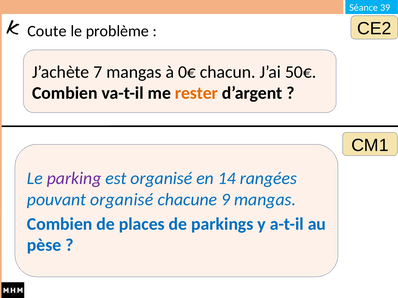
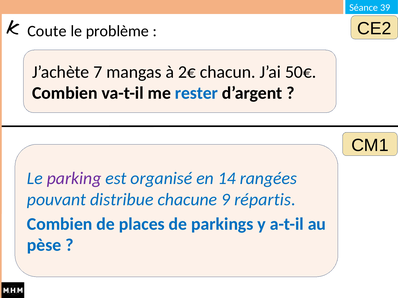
0€: 0€ -> 2€
rester colour: orange -> blue
pouvant organisé: organisé -> distribue
9 mangas: mangas -> répartis
